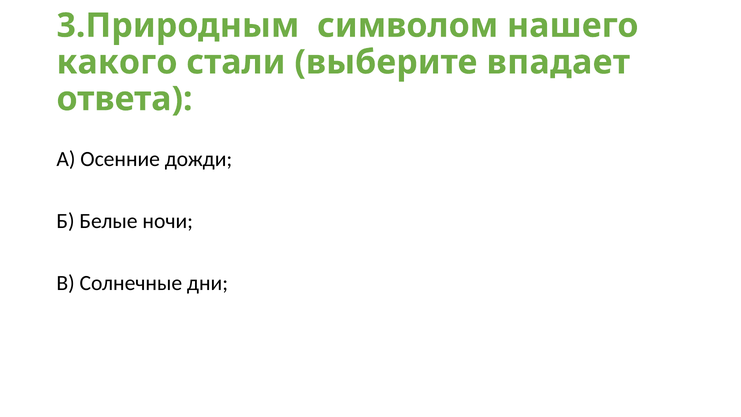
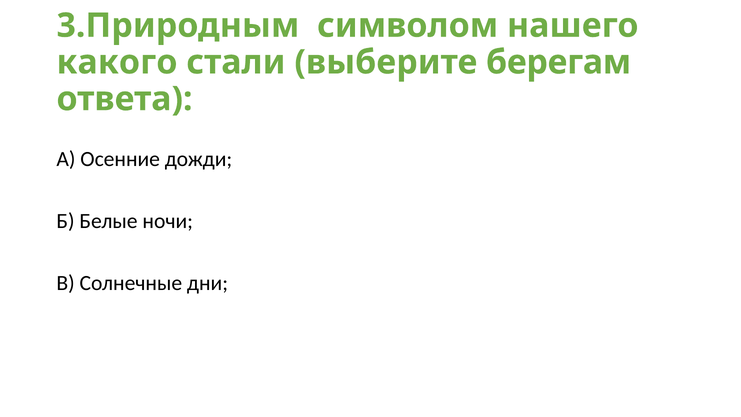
впадает: впадает -> берегам
